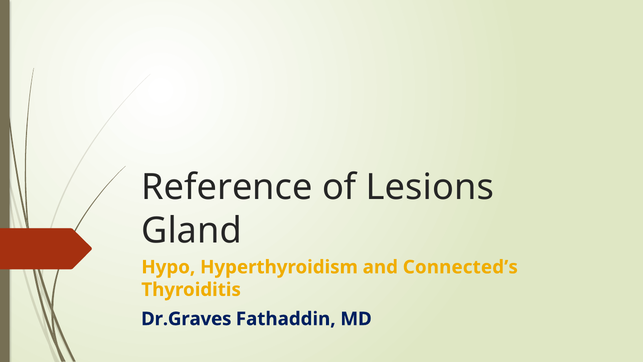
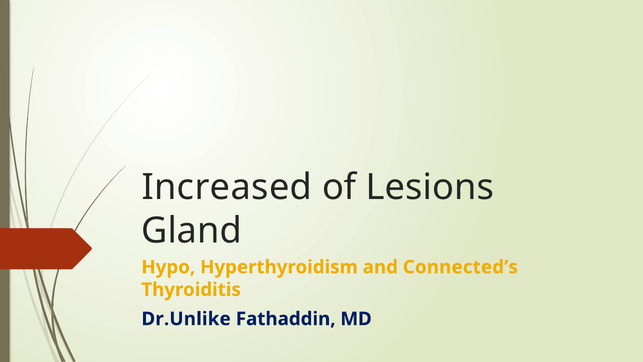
Reference: Reference -> Increased
Dr.Graves: Dr.Graves -> Dr.Unlike
